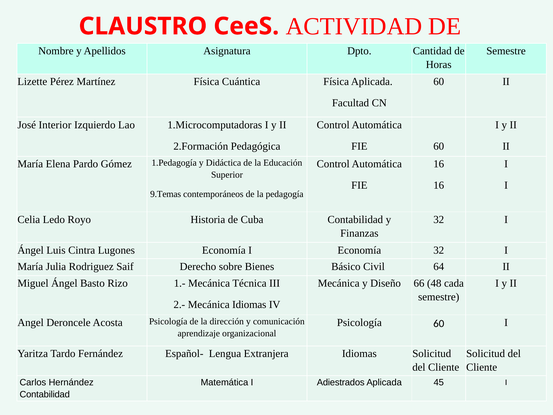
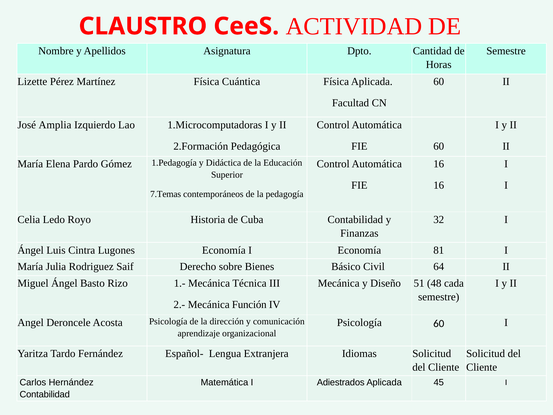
Interior: Interior -> Amplia
9.Temas: 9.Temas -> 7.Temas
Economía 32: 32 -> 81
66: 66 -> 51
Mecánica Idiomas: Idiomas -> Función
